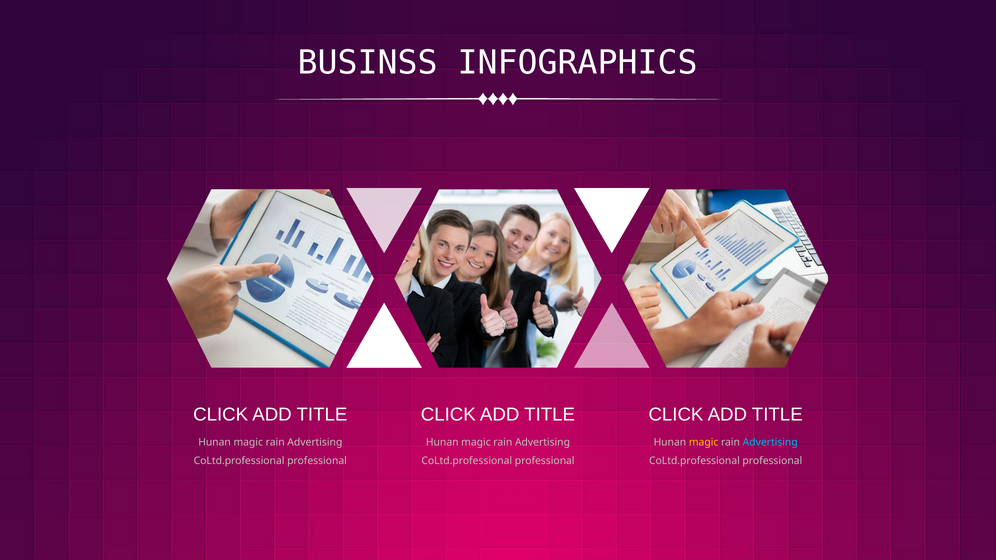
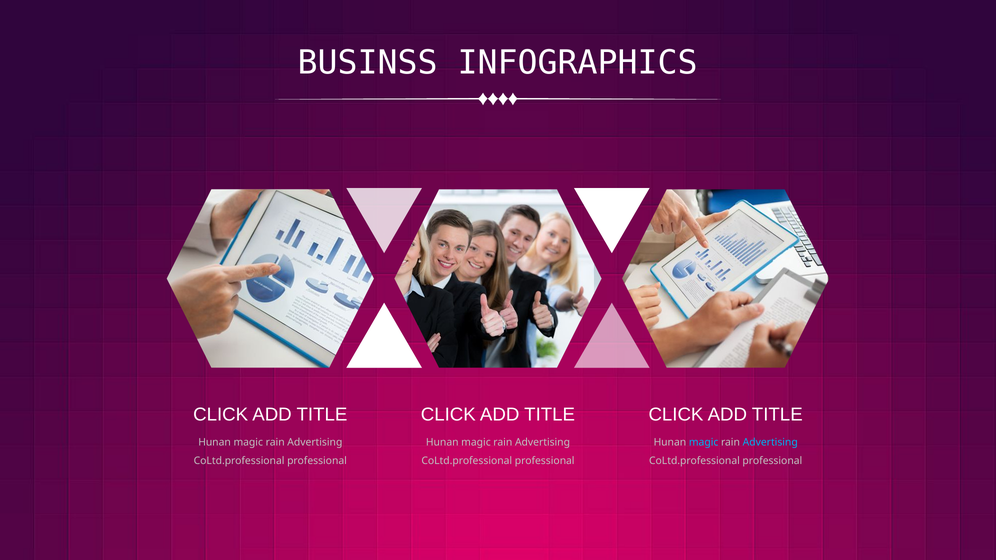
magic at (704, 442) colour: yellow -> light blue
